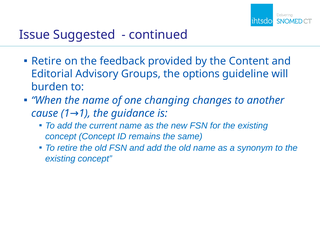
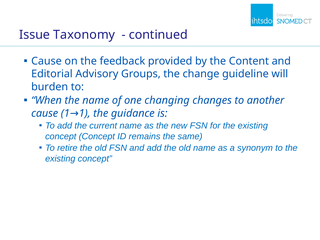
Suggested: Suggested -> Taxonomy
Retire at (46, 61): Retire -> Cause
options: options -> change
